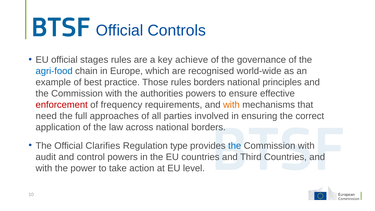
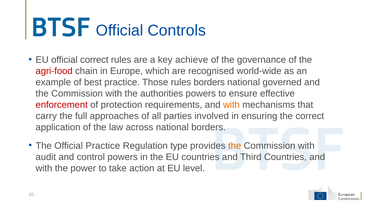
official stages: stages -> correct
agri-food colour: blue -> red
principles: principles -> governed
frequency: frequency -> protection
need: need -> carry
Official Clarifies: Clarifies -> Practice
the at (235, 146) colour: blue -> orange
